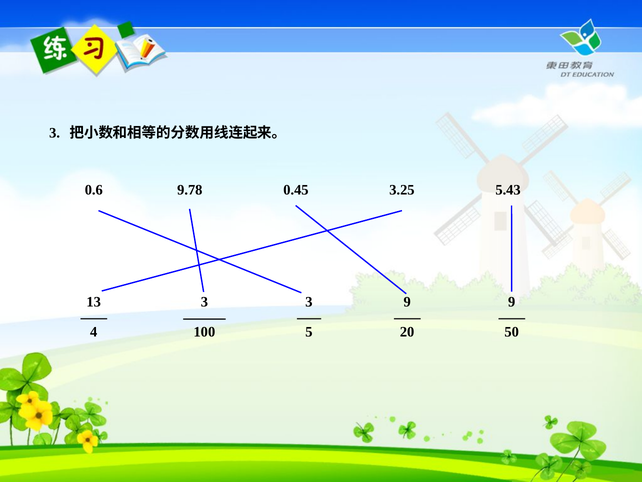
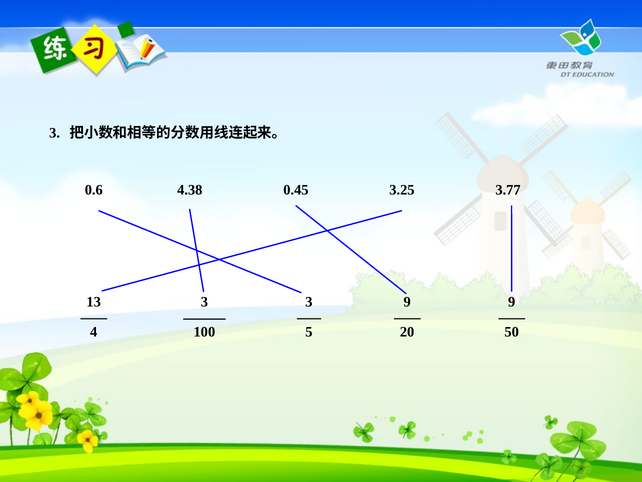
9.78: 9.78 -> 4.38
5.43: 5.43 -> 3.77
